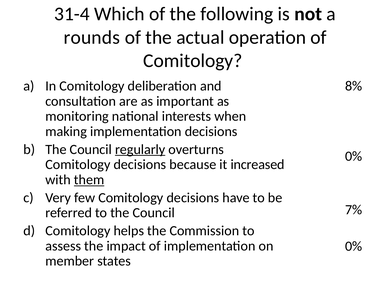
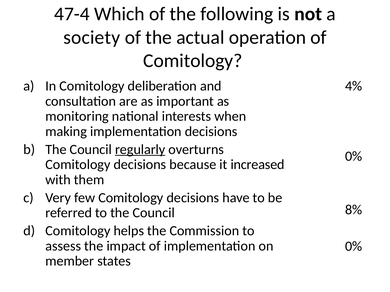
31-4: 31-4 -> 47-4
rounds: rounds -> society
8%: 8% -> 4%
them underline: present -> none
7%: 7% -> 8%
